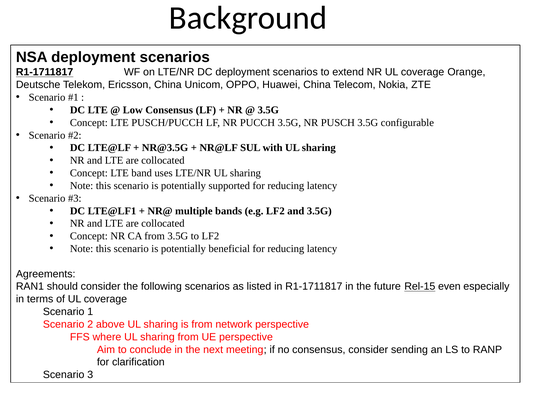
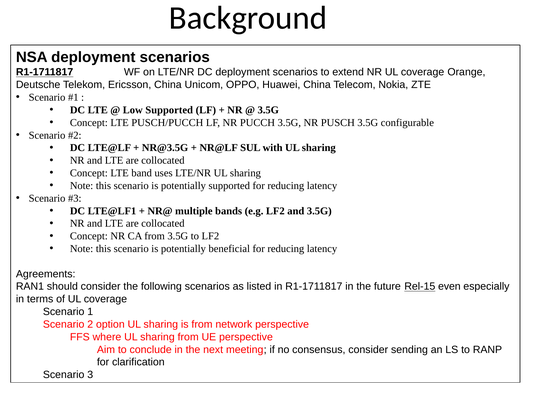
Low Consensus: Consensus -> Supported
above: above -> option
